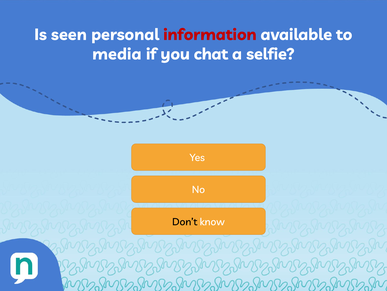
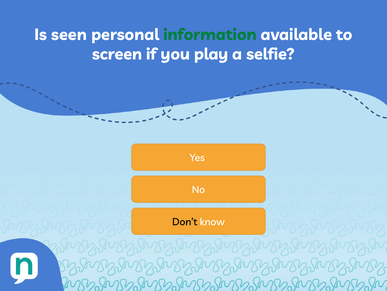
information colour: red -> green
media: media -> screen
chat: chat -> play
